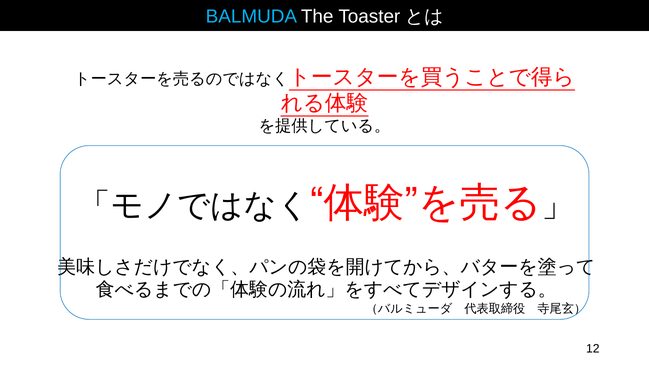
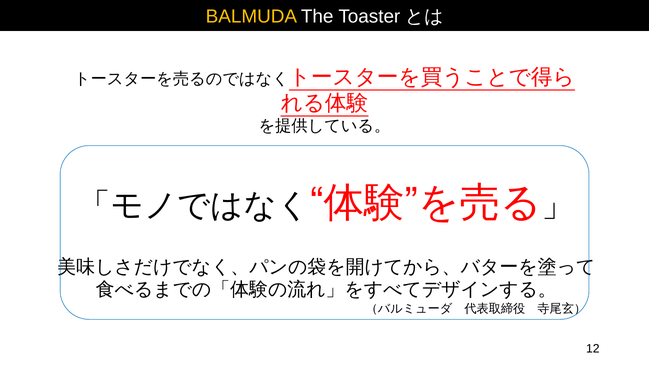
BALMUDA colour: light blue -> yellow
